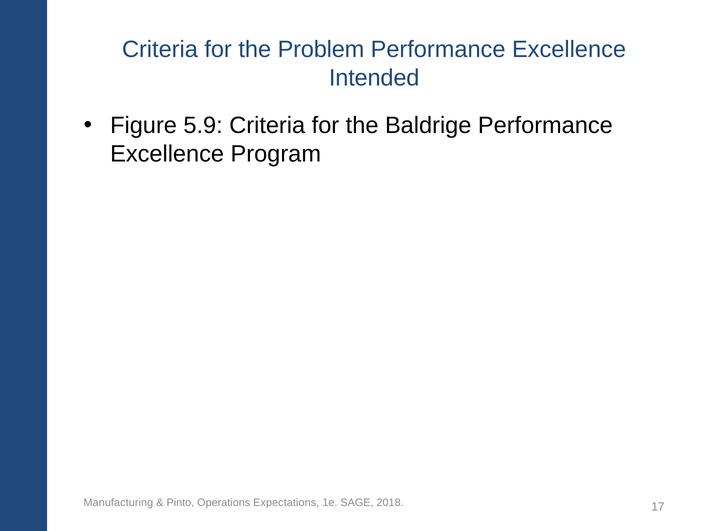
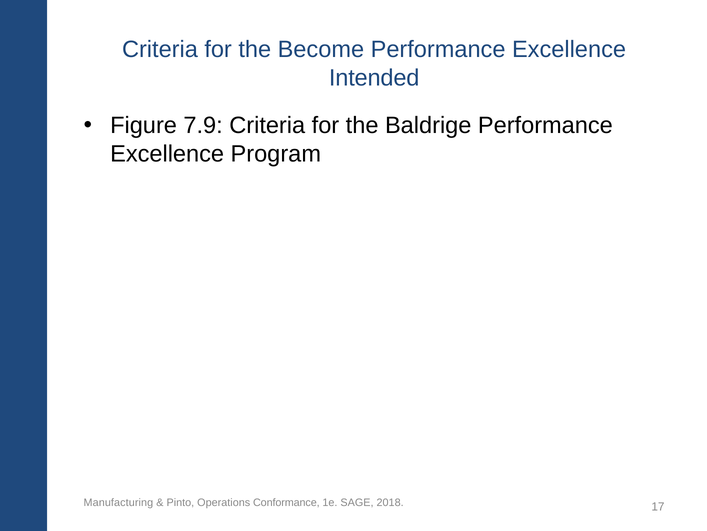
Problem: Problem -> Become
5.9: 5.9 -> 7.9
Expectations: Expectations -> Conformance
